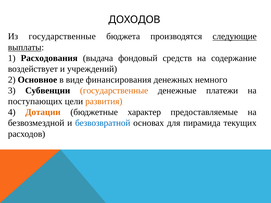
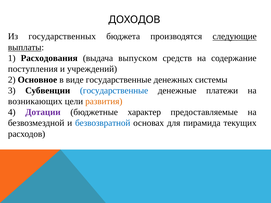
Из государственные: государственные -> государственных
фондовый: фондовый -> выпуском
воздействует: воздействует -> поступления
виде финансирования: финансирования -> государственные
немного: немного -> системы
государственные at (114, 91) colour: orange -> blue
поступающих: поступающих -> возникающих
Дотации colour: orange -> purple
